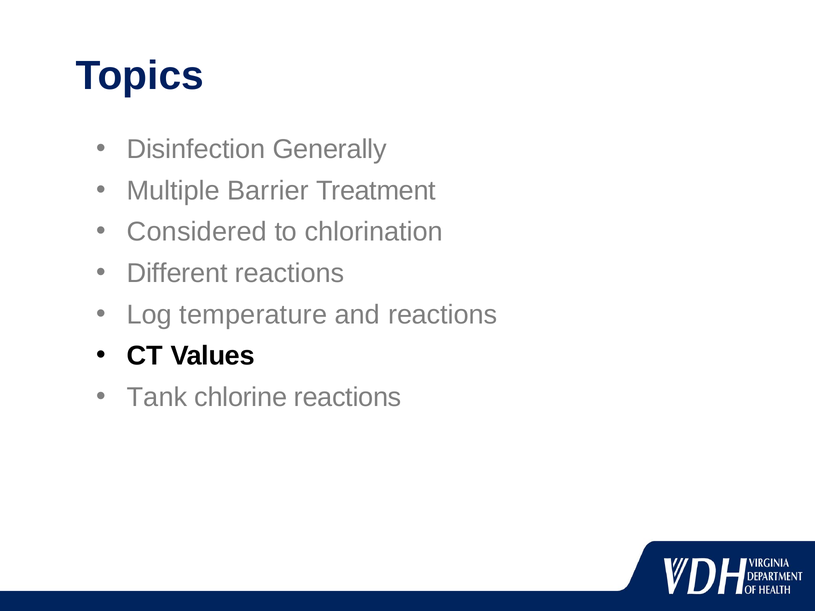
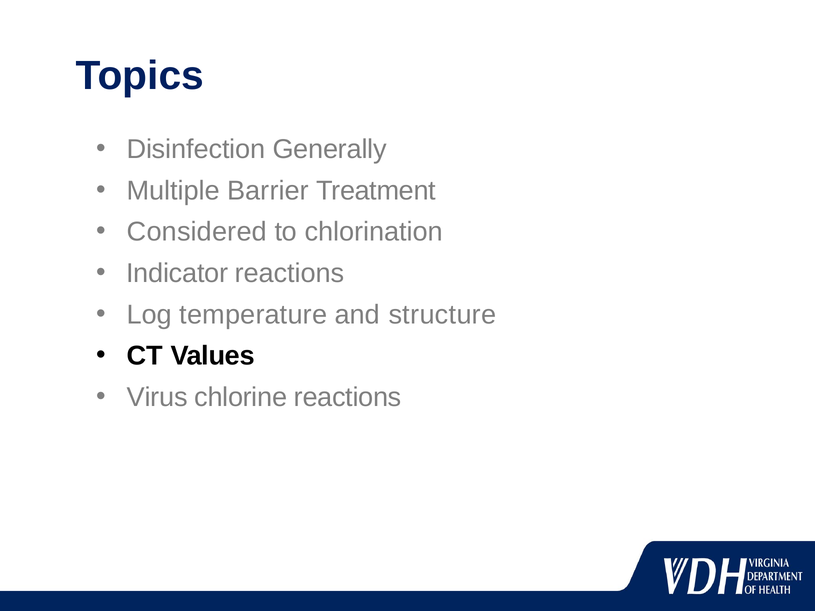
Different: Different -> Indicator
and reactions: reactions -> structure
Tank: Tank -> Virus
